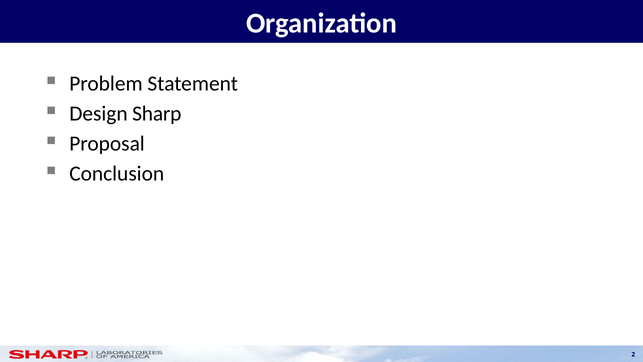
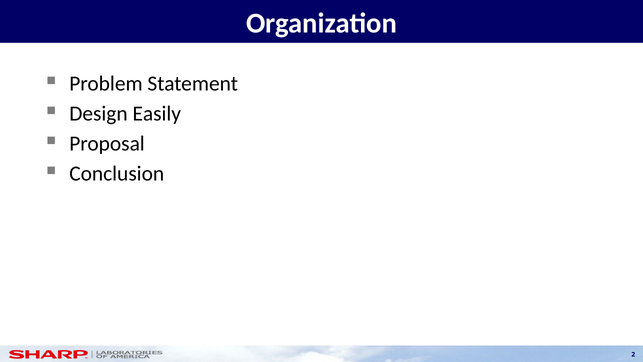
Sharp: Sharp -> Easily
